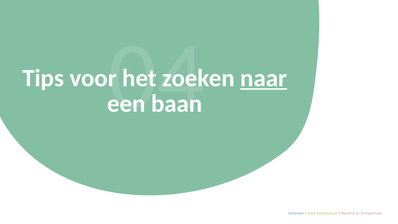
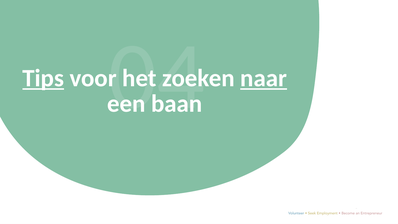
Tips underline: none -> present
